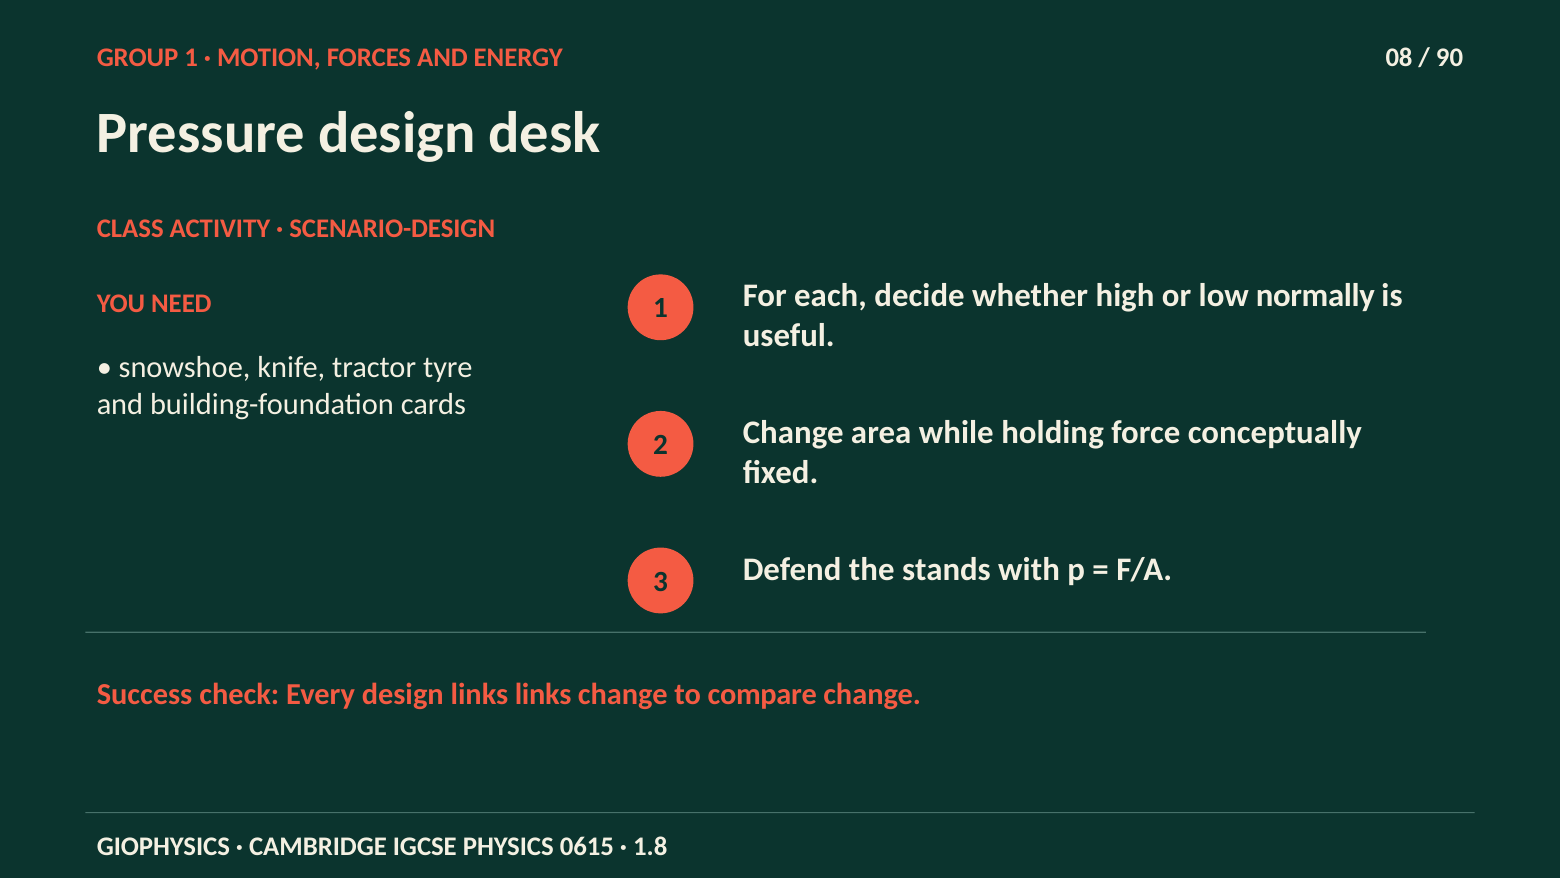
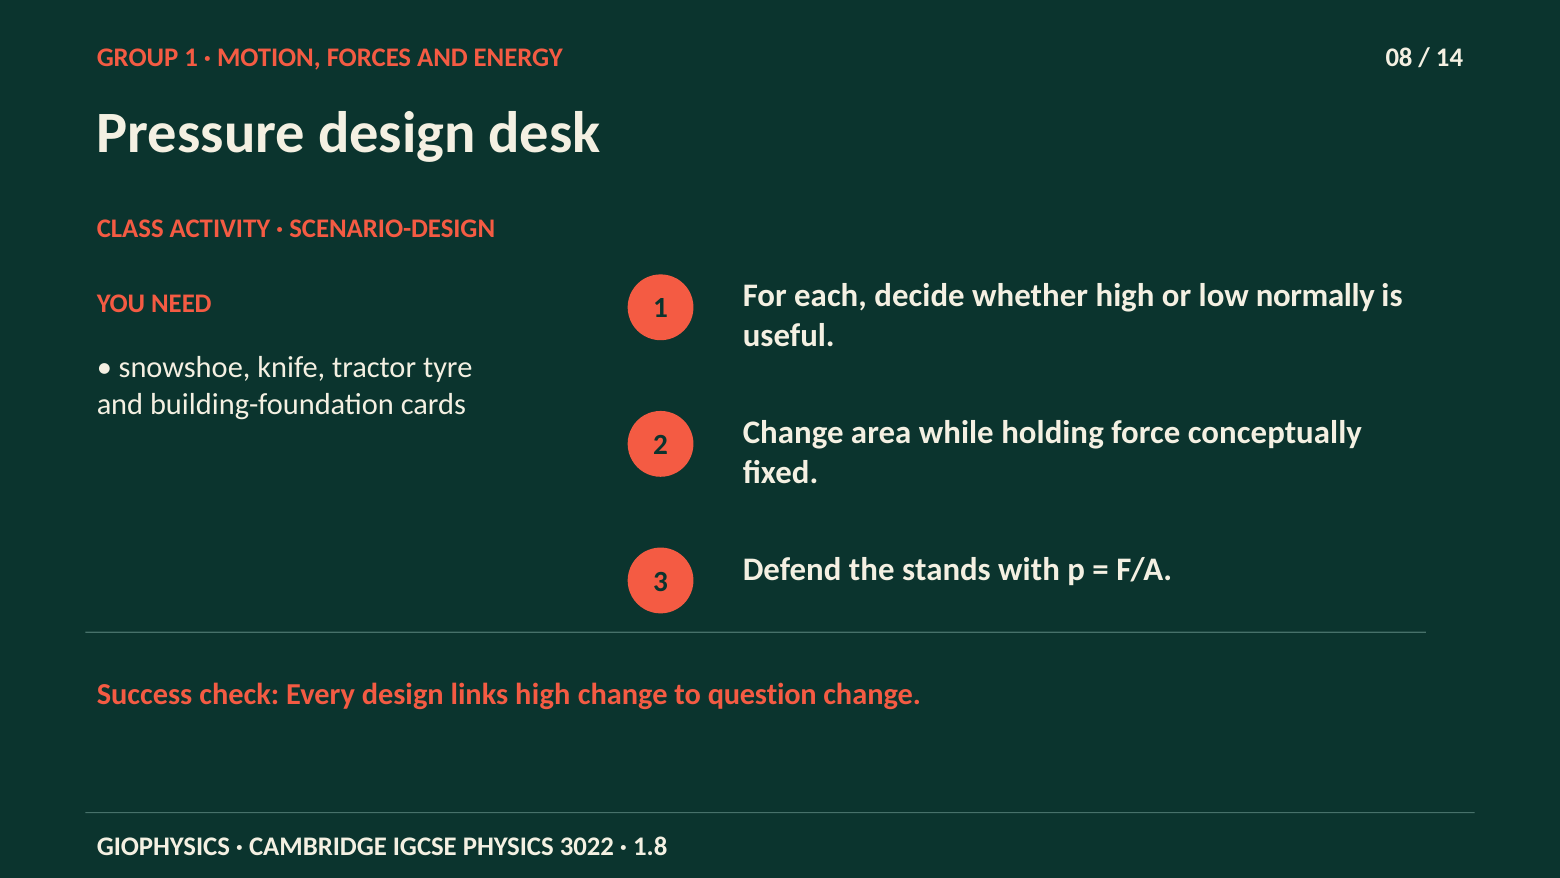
90: 90 -> 14
links links: links -> high
compare: compare -> question
0615: 0615 -> 3022
